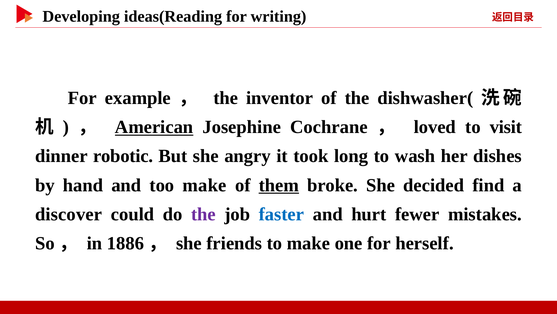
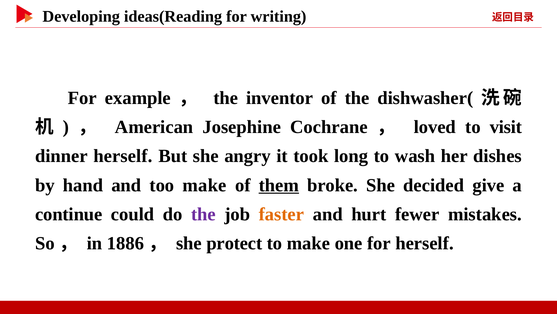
American underline: present -> none
dinner robotic: robotic -> herself
find: find -> give
discover: discover -> continue
faster colour: blue -> orange
friends: friends -> protect
